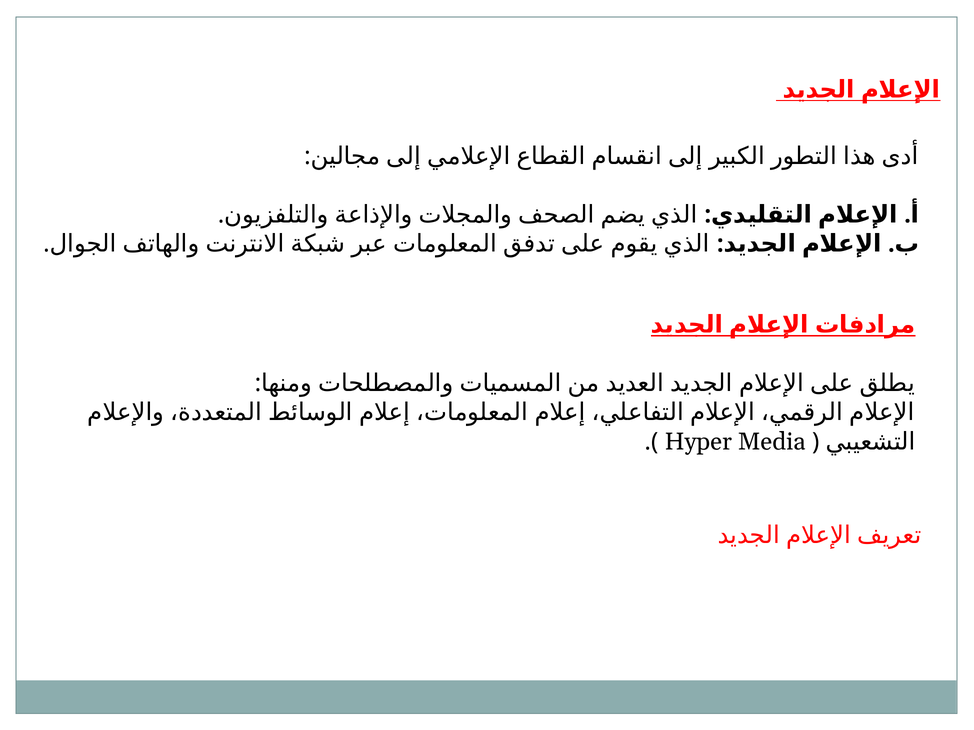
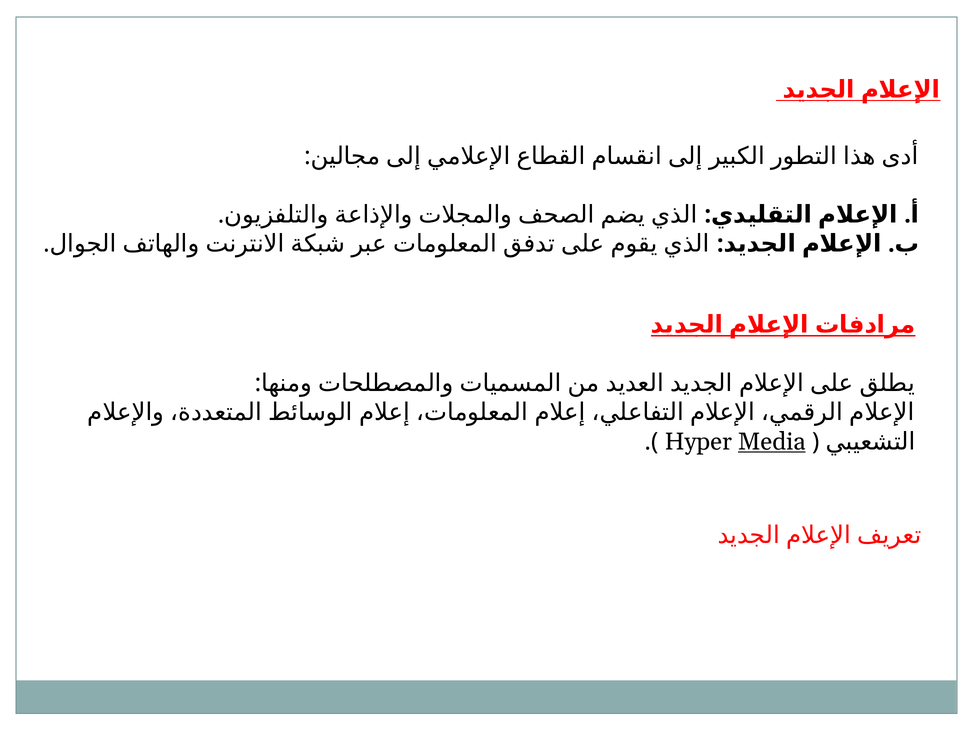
Media underline: none -> present
